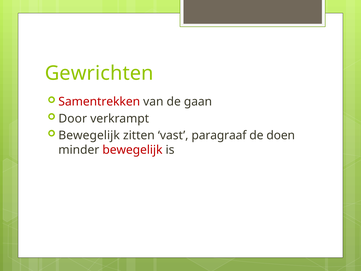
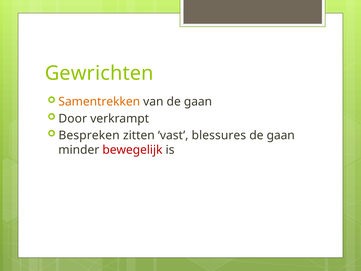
Samentrekken colour: red -> orange
Bewegelijk at (89, 135): Bewegelijk -> Bespreken
paragraaf: paragraaf -> blessures
doen at (281, 135): doen -> gaan
